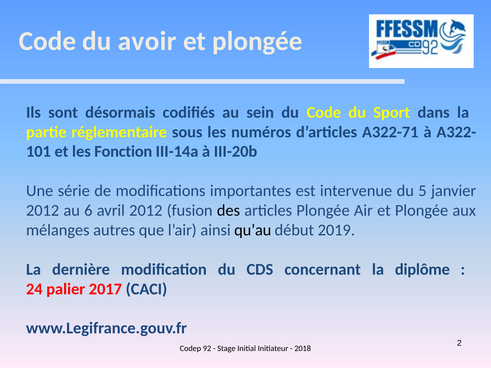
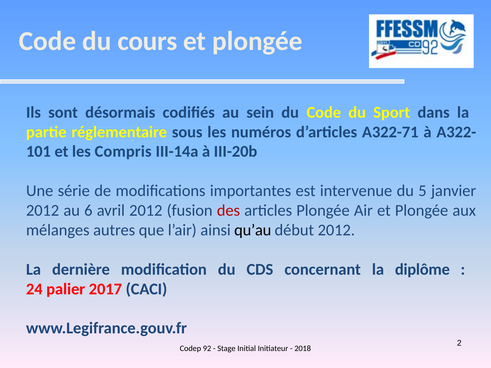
avoir: avoir -> cours
Fonction: Fonction -> Compris
des colour: black -> red
début 2019: 2019 -> 2012
